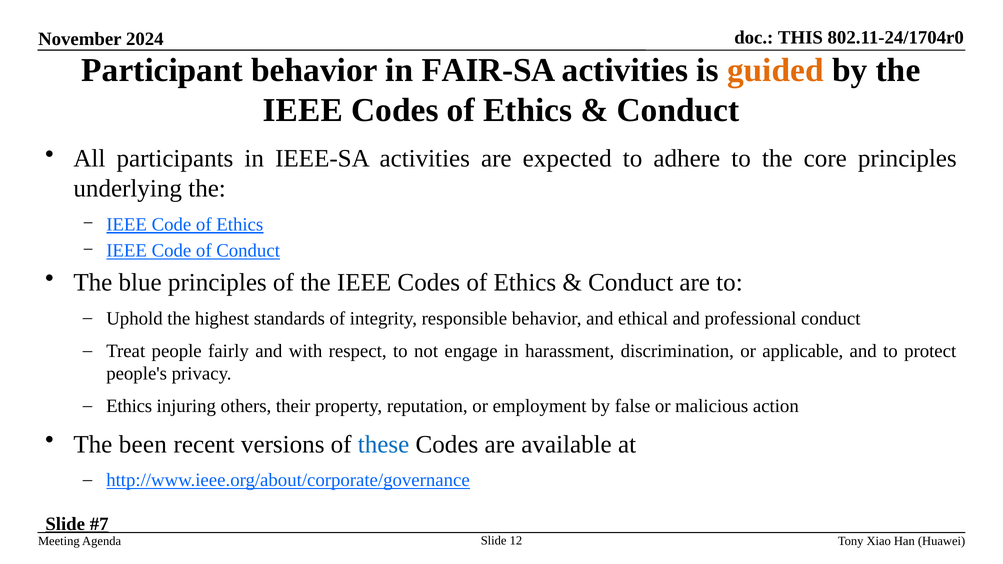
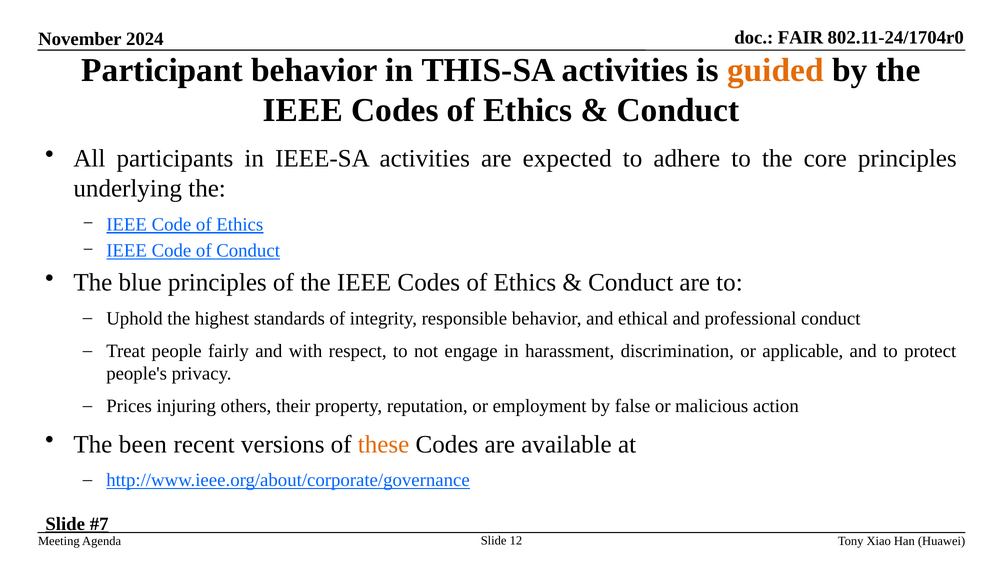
THIS: THIS -> FAIR
FAIR-SA: FAIR-SA -> THIS-SA
Ethics at (129, 406): Ethics -> Prices
these colour: blue -> orange
